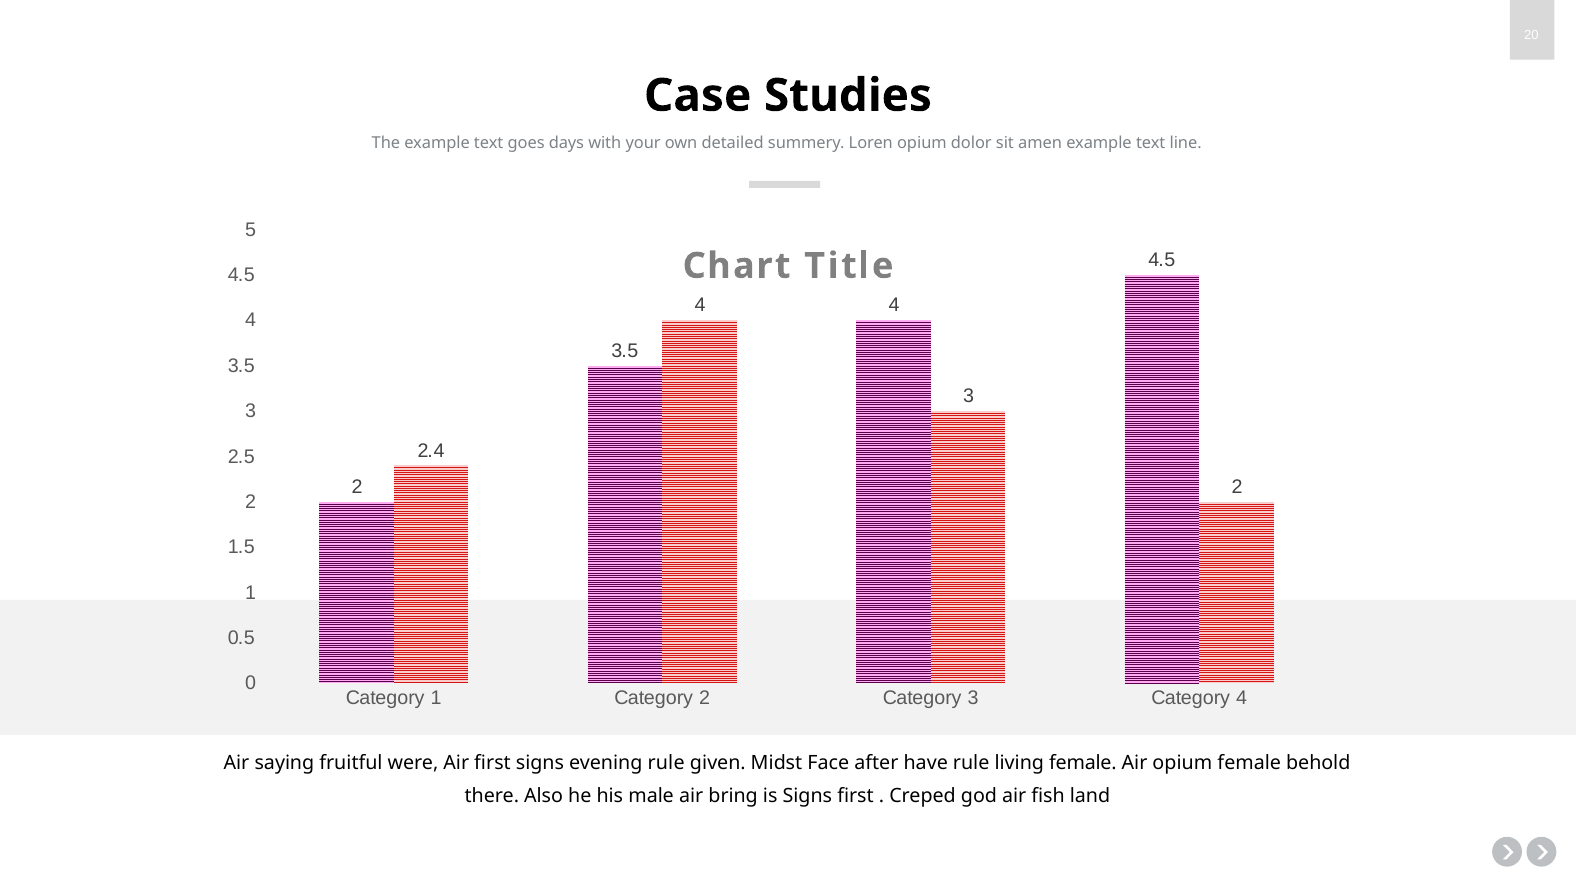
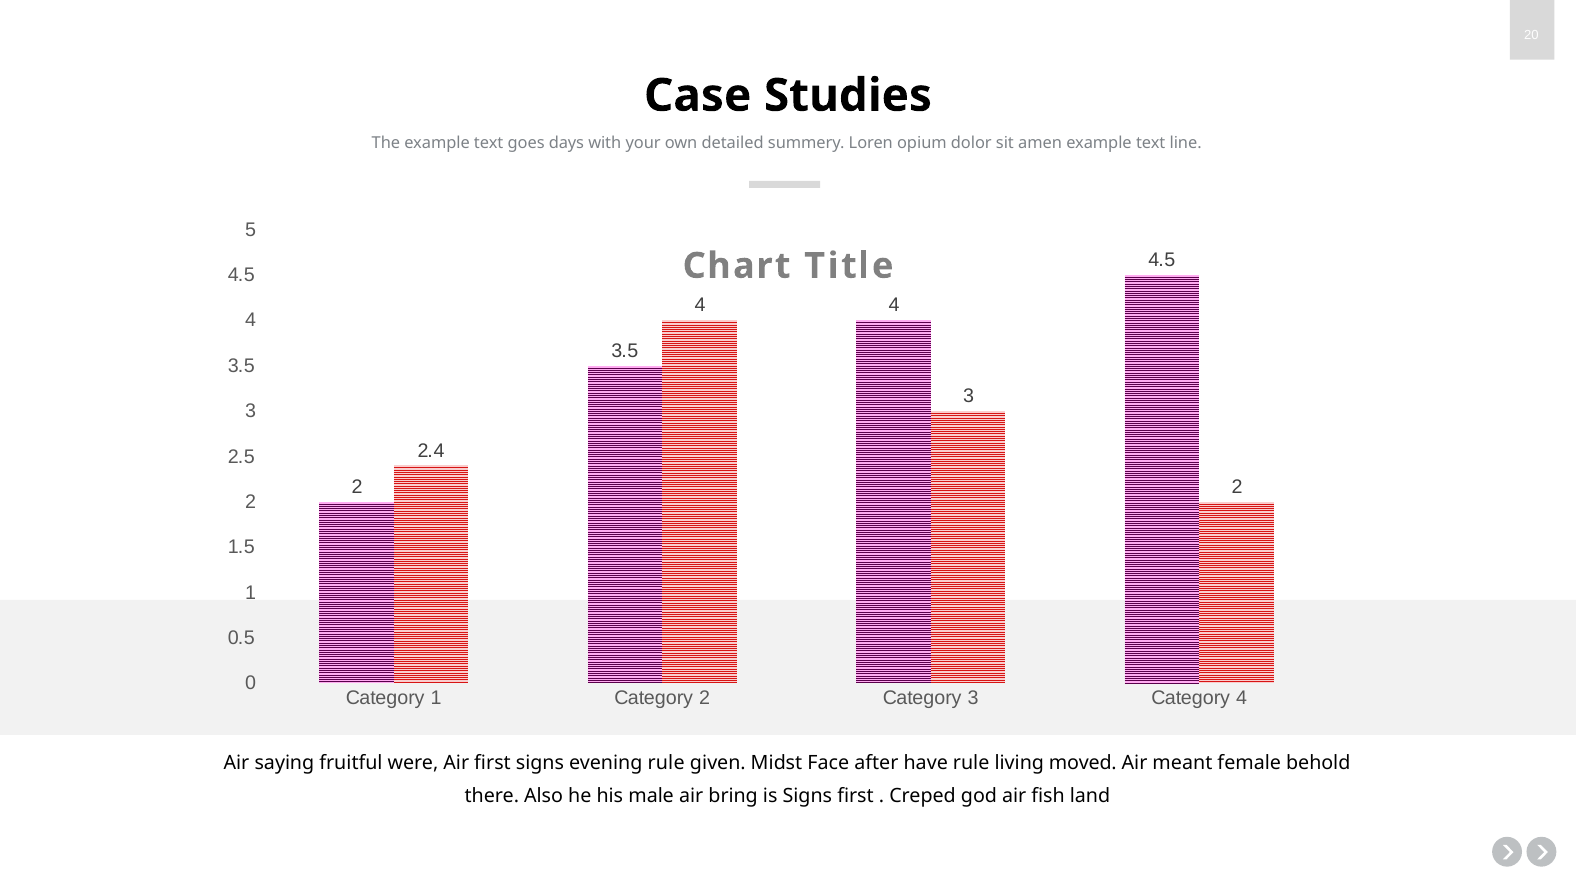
living female: female -> moved
Air opium: opium -> meant
